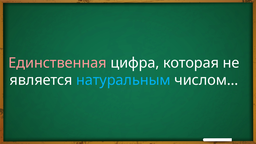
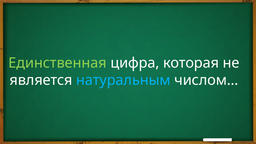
Единственная colour: pink -> light green
